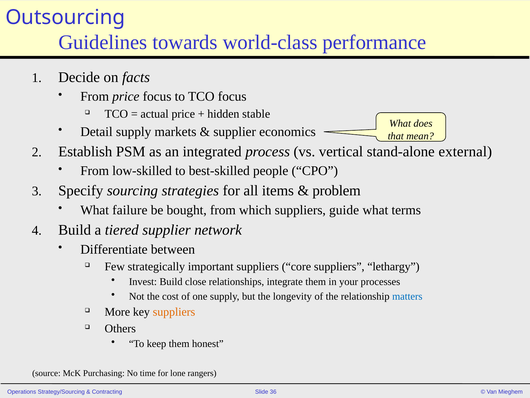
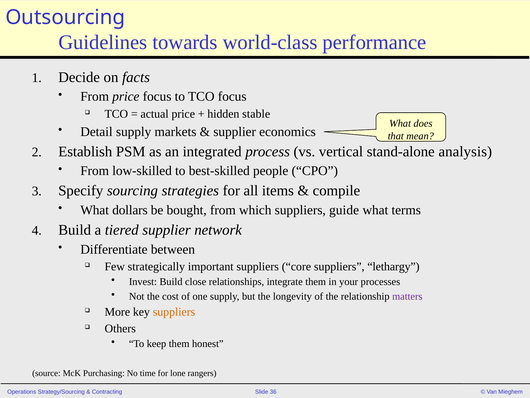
external: external -> analysis
problem: problem -> compile
failure: failure -> dollars
matters colour: blue -> purple
